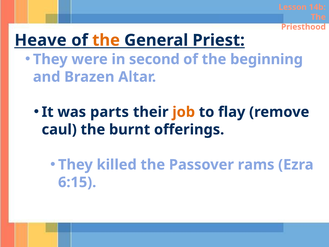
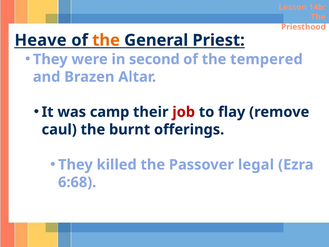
beginning: beginning -> tempered
parts: parts -> camp
job colour: orange -> red
rams: rams -> legal
6:15: 6:15 -> 6:68
